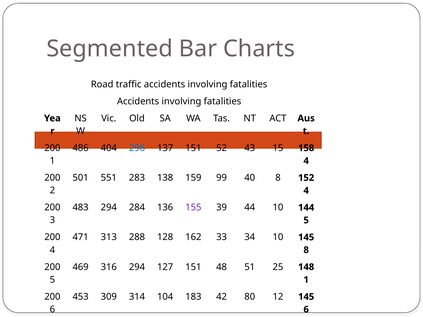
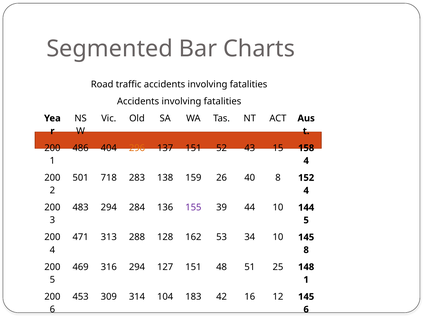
296 colour: blue -> orange
551: 551 -> 718
99: 99 -> 26
33: 33 -> 53
80: 80 -> 16
